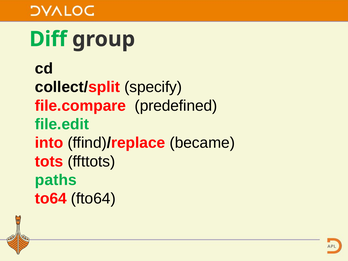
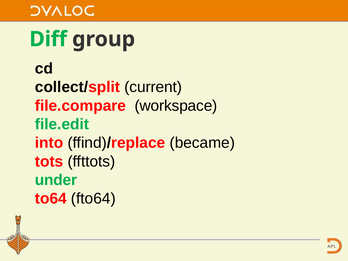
specify: specify -> current
predefined: predefined -> workspace
paths: paths -> under
